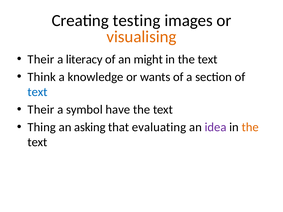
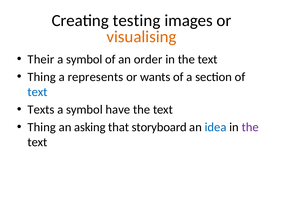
literacy at (84, 59): literacy -> symbol
might: might -> order
Think at (42, 77): Think -> Thing
knowledge: knowledge -> represents
Their at (41, 110): Their -> Texts
evaluating: evaluating -> storyboard
idea colour: purple -> blue
the at (250, 127) colour: orange -> purple
